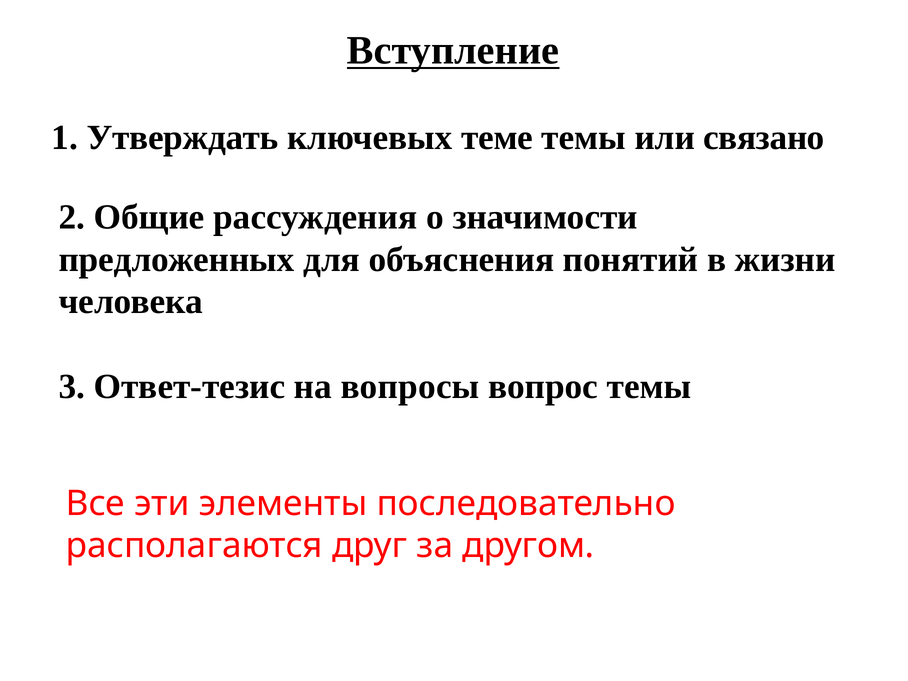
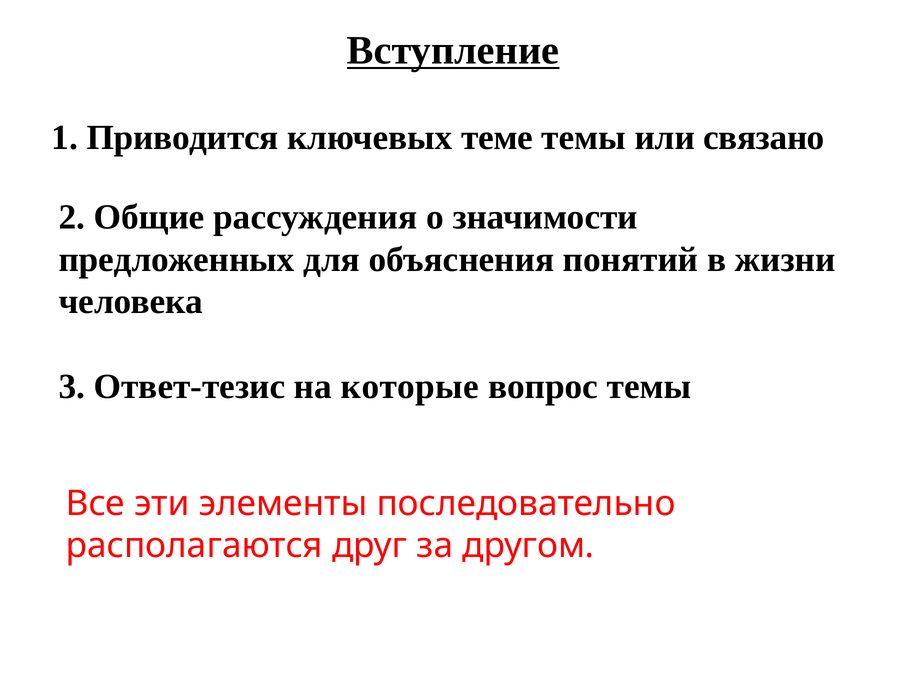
Утверждать: Утверждать -> Приводится
вопросы: вопросы -> которые
